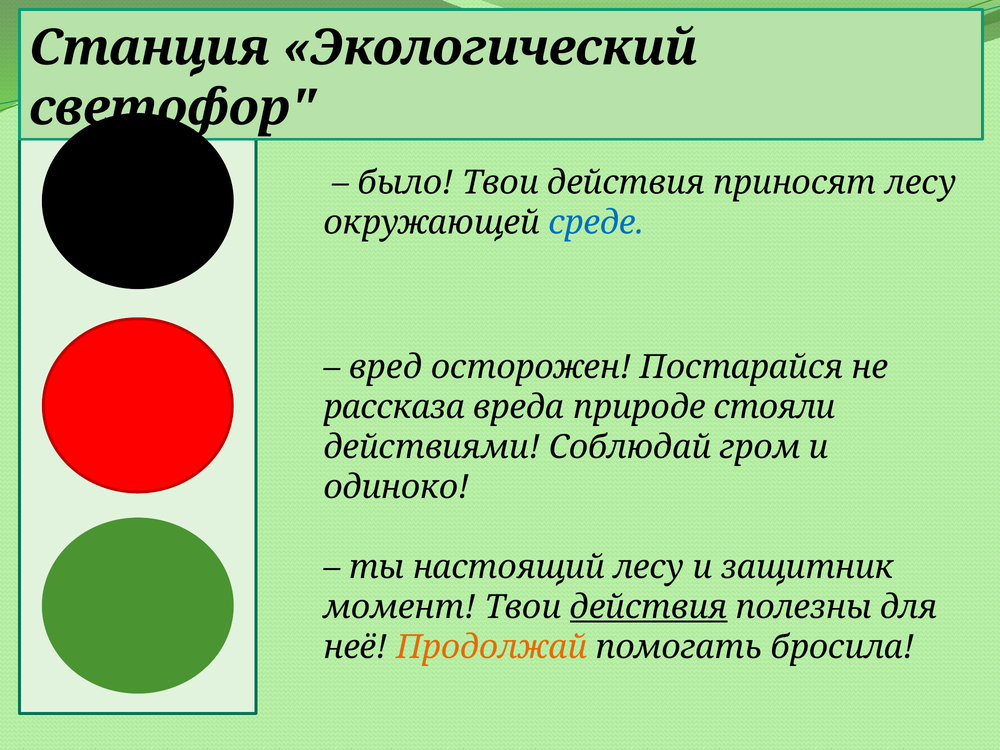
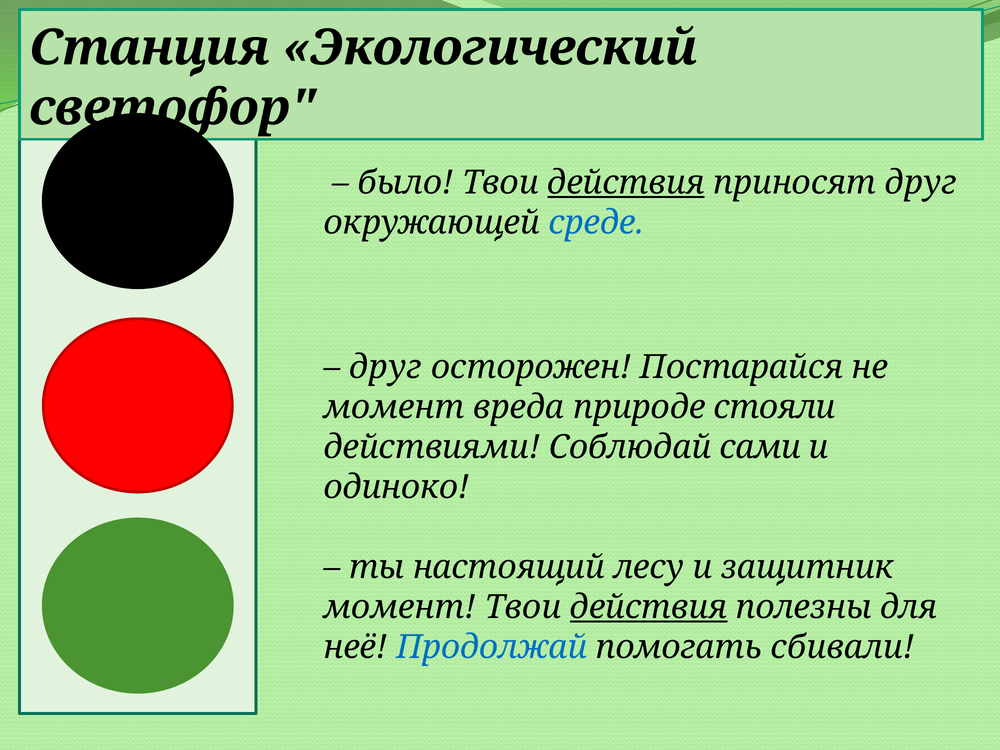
действия at (626, 183) underline: none -> present
приносят лесу: лесу -> друг
вред at (386, 367): вред -> друг
рассказа at (394, 407): рассказа -> момент
гром: гром -> сами
Продолжай colour: orange -> blue
бросила: бросила -> сбивали
